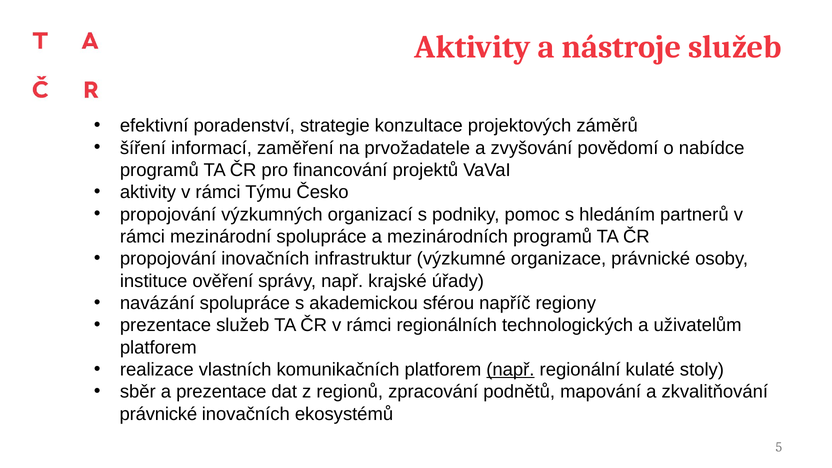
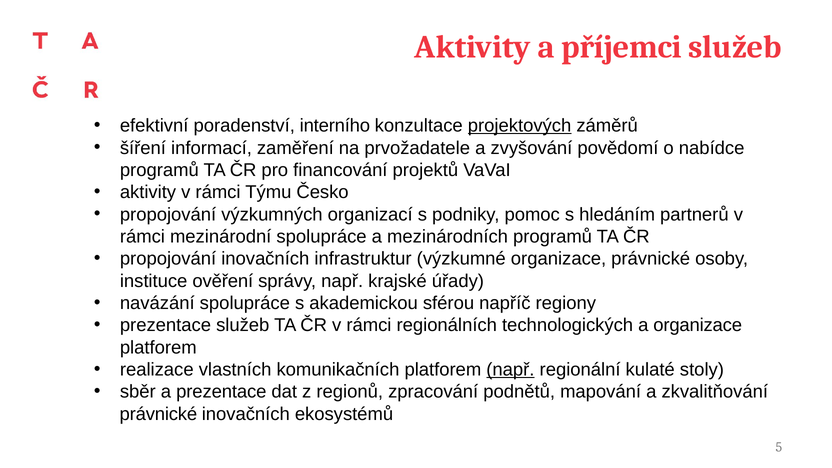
nástroje: nástroje -> příjemci
strategie: strategie -> interního
projektových underline: none -> present
a uživatelům: uživatelům -> organizace
